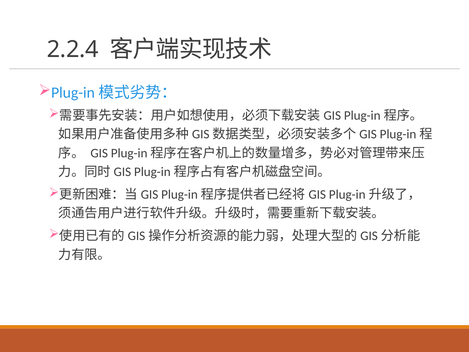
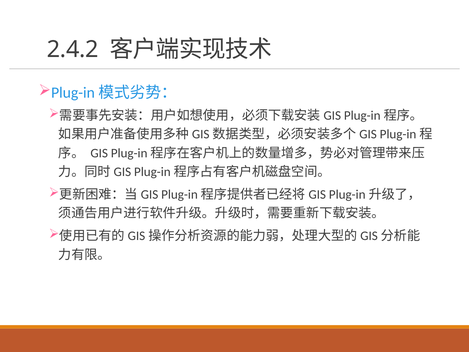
2.2.4: 2.2.4 -> 2.4.2
